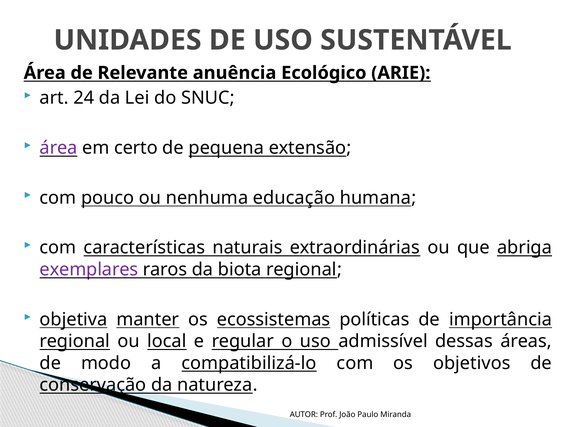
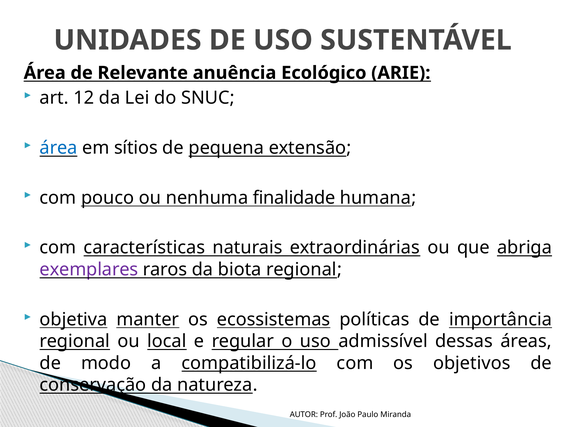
24: 24 -> 12
área at (59, 148) colour: purple -> blue
certo: certo -> sítios
educação: educação -> finalidade
